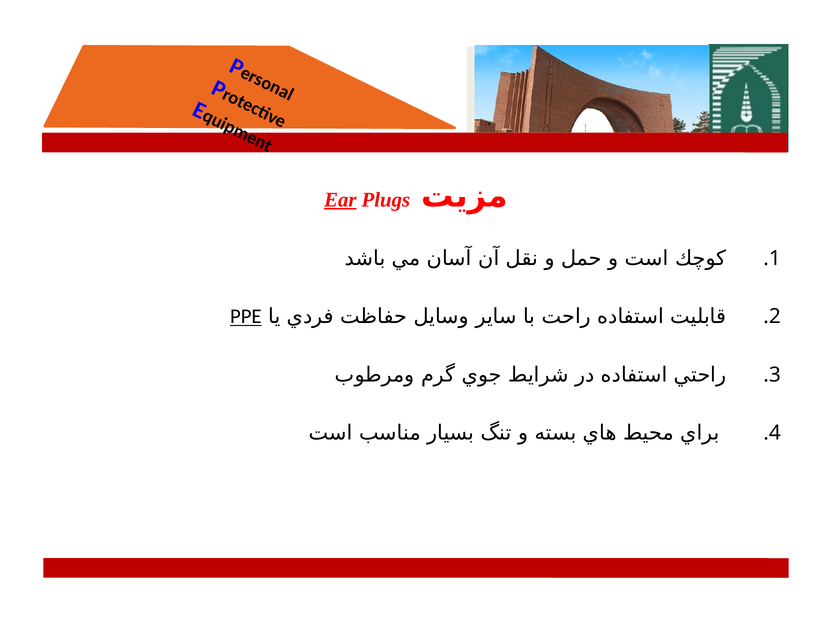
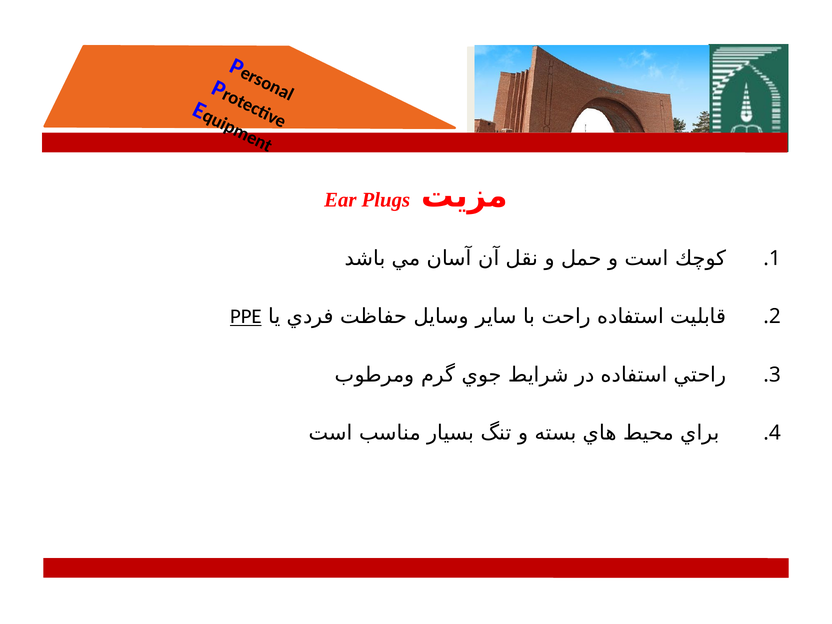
Ear underline: present -> none
